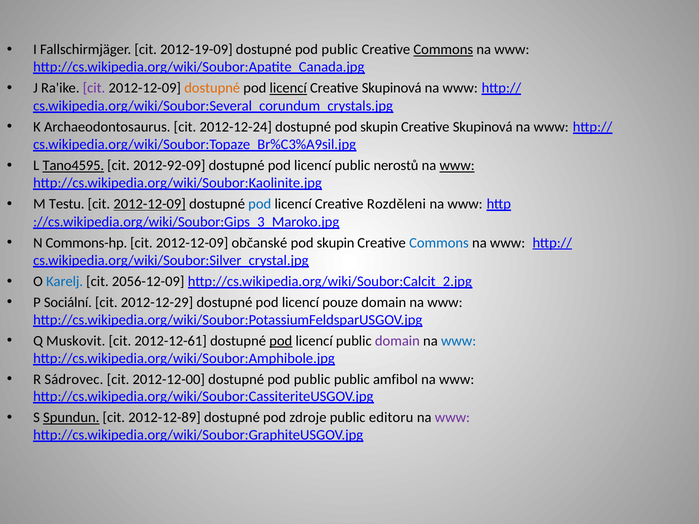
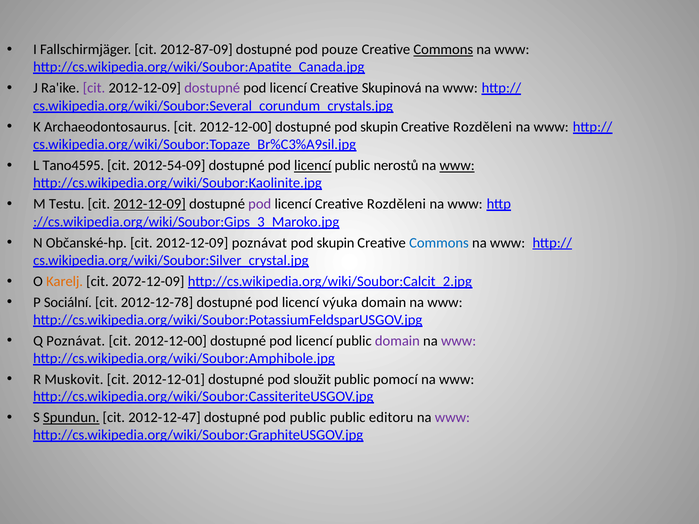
2012-19-09: 2012-19-09 -> 2012-87-09
public at (340, 50): public -> pouze
dostupné at (212, 88) colour: orange -> purple
licencí at (288, 88) underline: present -> none
Archaeodontosaurus cit 2012-12-24: 2012-12-24 -> 2012-12-00
Skupinová at (483, 127): Skupinová -> Rozděleni
Tano4595 underline: present -> none
2012-92-09: 2012-92-09 -> 2012-54-09
licencí at (313, 166) underline: none -> present
pod at (260, 204) colour: blue -> purple
Commons-hp: Commons-hp -> Občanské-hp
2012-12-09 občanské: občanské -> poznávat
Karelj colour: blue -> orange
2056-12-09: 2056-12-09 -> 2072-12-09
2012-12-29: 2012-12-29 -> 2012-12-78
pouze: pouze -> výuka
Q Muskovit: Muskovit -> Poznávat
2012-12-61 at (171, 341): 2012-12-61 -> 2012-12-00
pod at (281, 341) underline: present -> none
www at (459, 341) colour: blue -> purple
Sádrovec: Sádrovec -> Muskovit
2012-12-00: 2012-12-00 -> 2012-12-01
public at (312, 379): public -> sloužit
amfibol: amfibol -> pomocí
2012-12-89: 2012-12-89 -> 2012-12-47
pod zdroje: zdroje -> public
